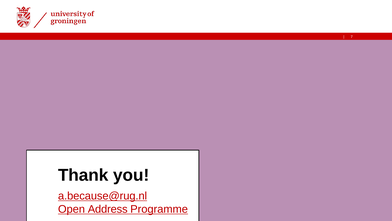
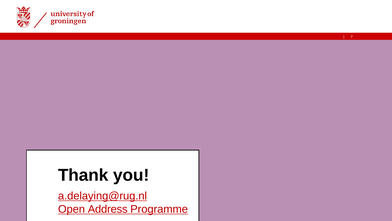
a.because@rug.nl: a.because@rug.nl -> a.delaying@rug.nl
